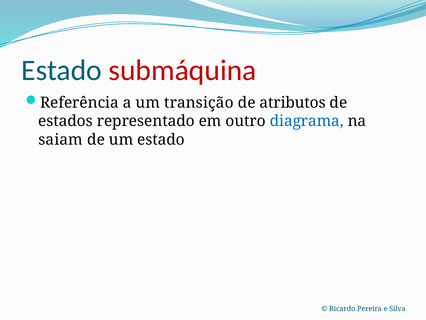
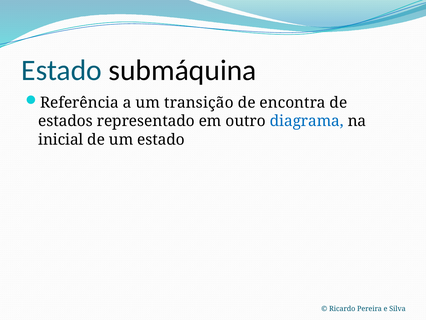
submáquina colour: red -> black
atributos: atributos -> encontra
saiam: saiam -> inicial
